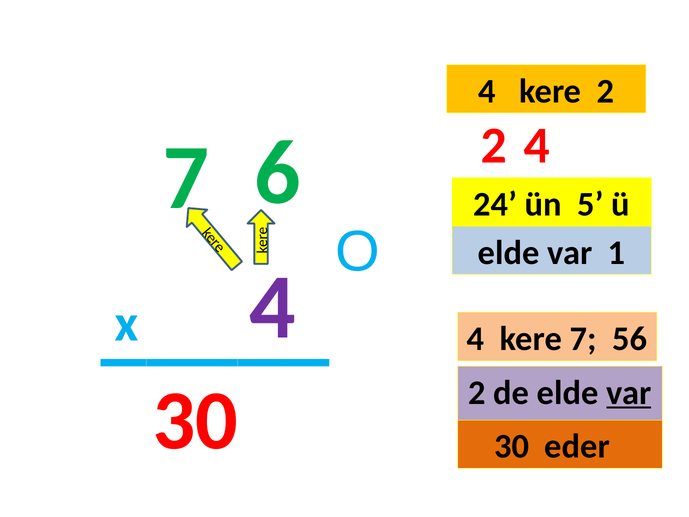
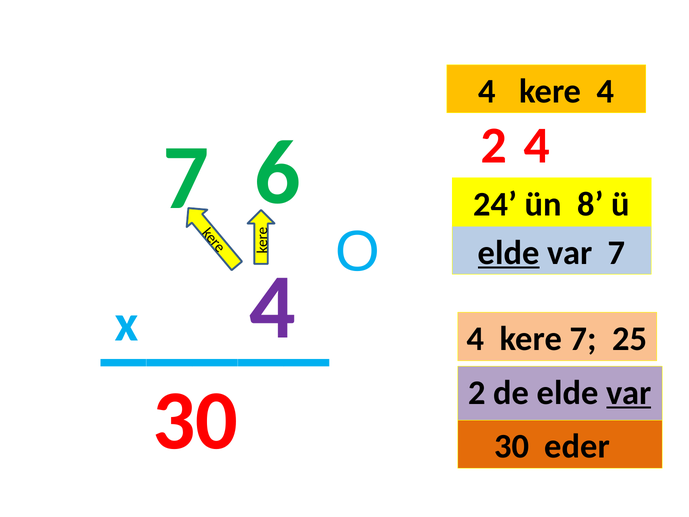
kere 2: 2 -> 4
5: 5 -> 8
elde at (509, 253) underline: none -> present
var 1: 1 -> 7
56: 56 -> 25
